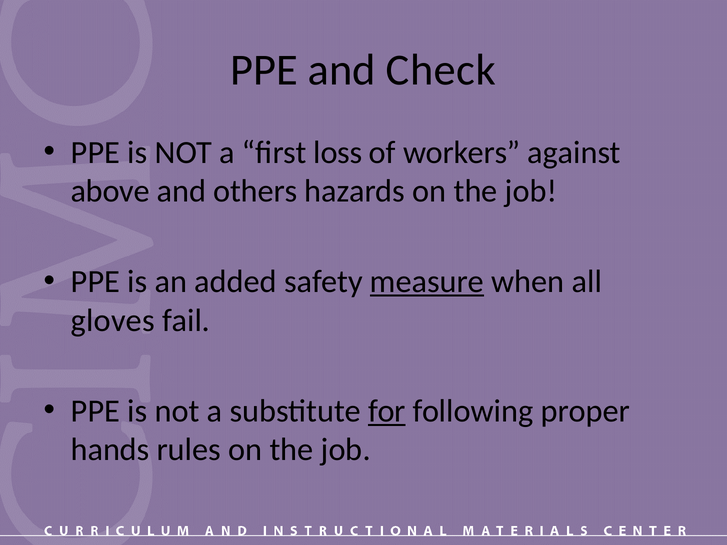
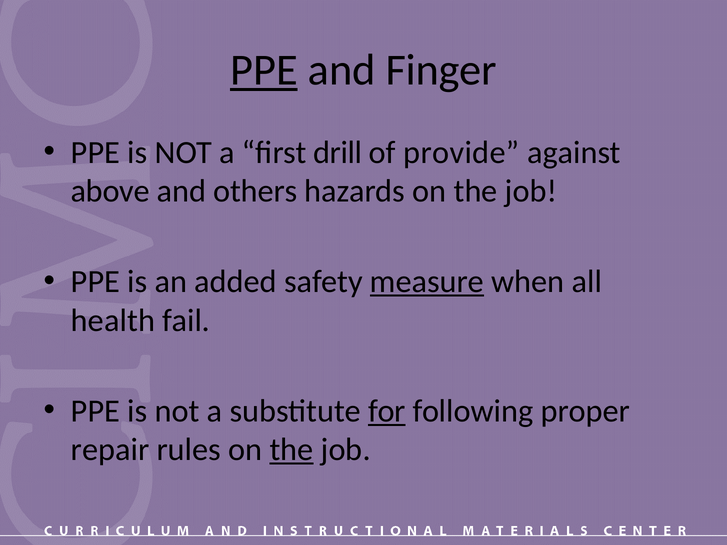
PPE at (264, 70) underline: none -> present
Check: Check -> Finger
loss: loss -> drill
workers: workers -> provide
gloves: gloves -> health
hands: hands -> repair
the at (292, 450) underline: none -> present
